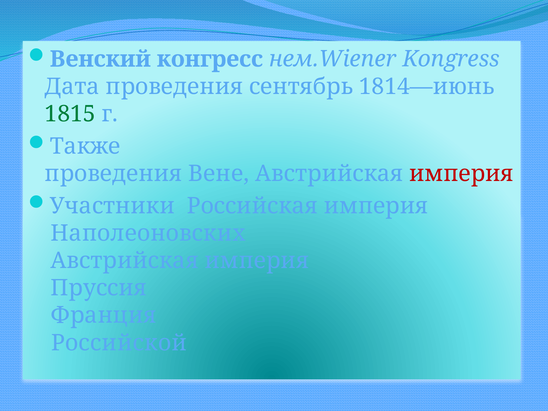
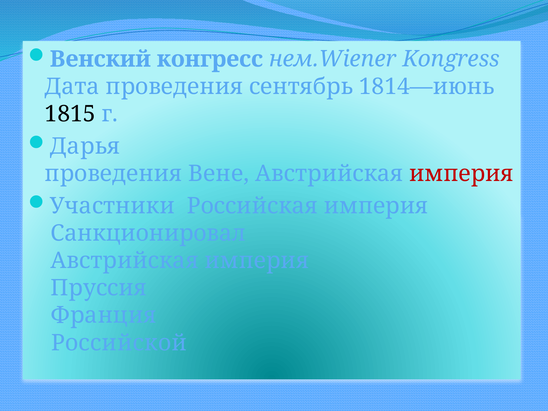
1815 colour: green -> black
Также: Также -> Дарья
Наполеоновских: Наполеоновских -> Санкционировал
